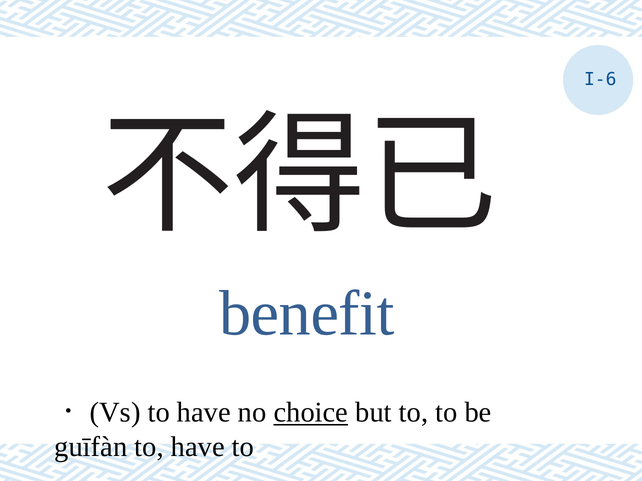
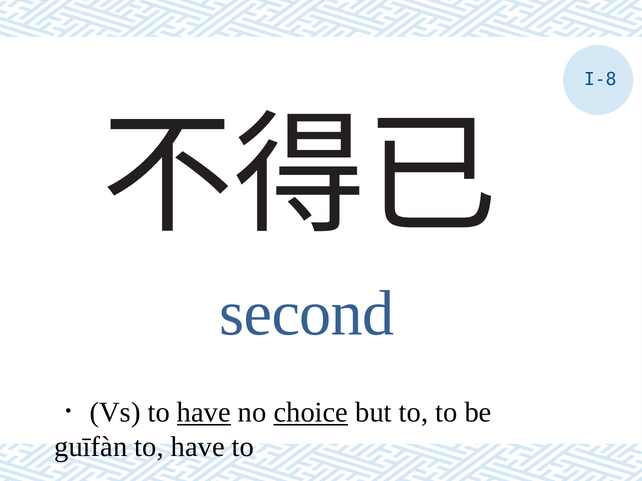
I-6: I-6 -> I-8
benefit: benefit -> second
have at (204, 413) underline: none -> present
